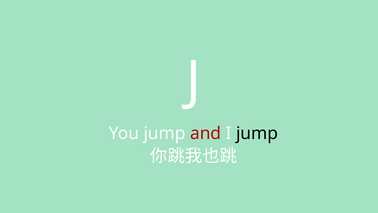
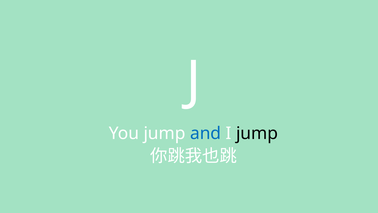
and colour: red -> blue
